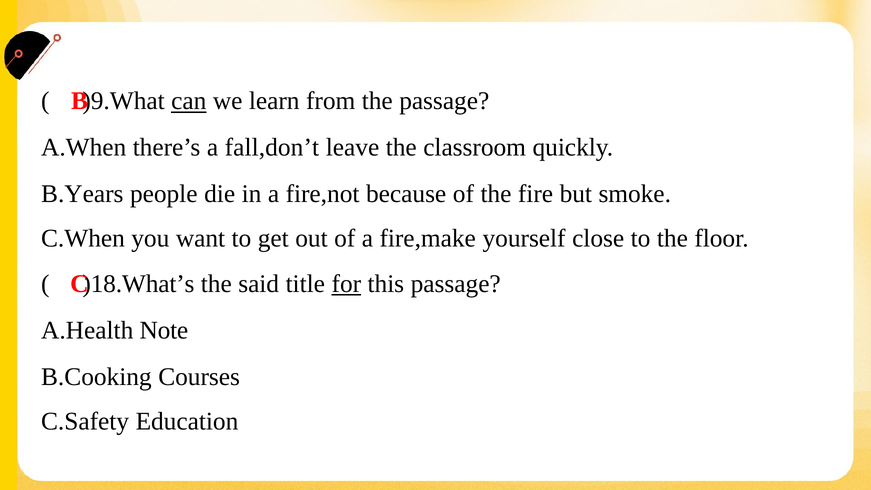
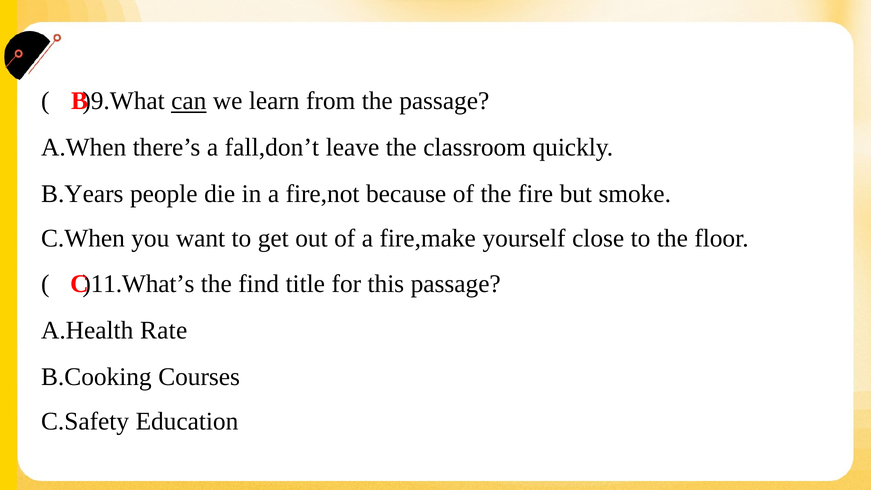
)18.What’s: )18.What’s -> )11.What’s
said: said -> find
for underline: present -> none
Note: Note -> Rate
